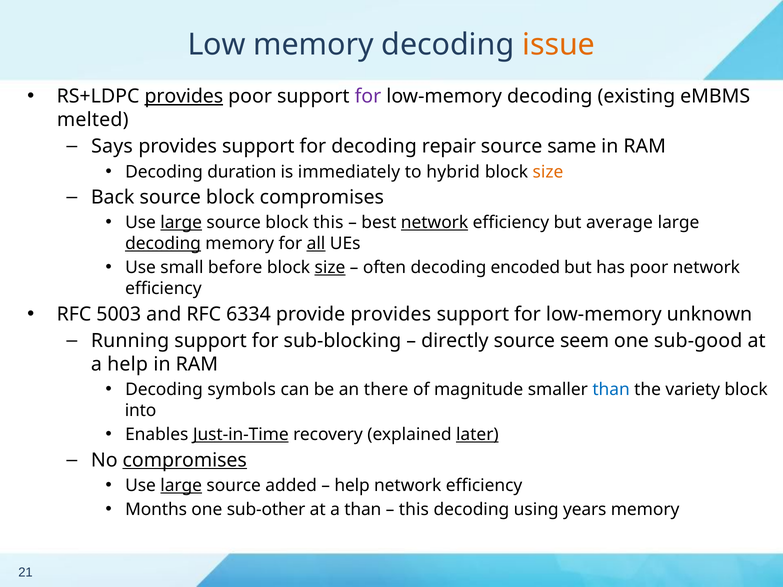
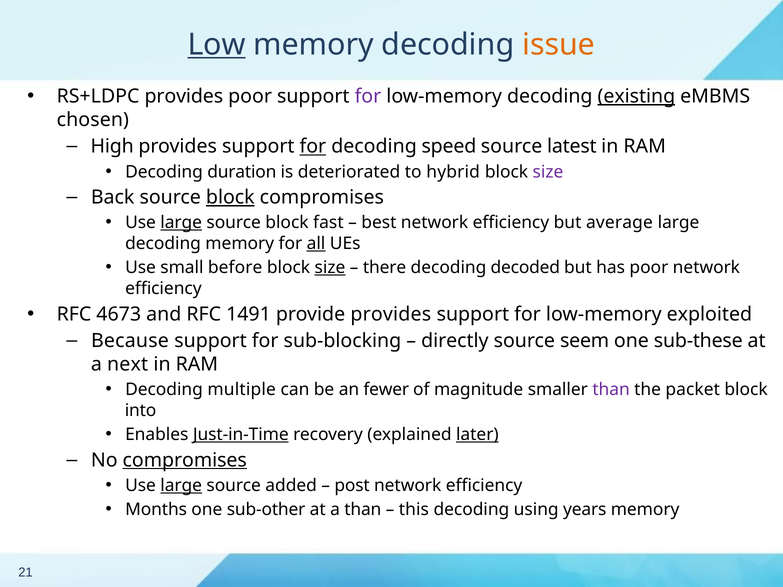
Low underline: none -> present
provides at (184, 96) underline: present -> none
existing underline: none -> present
melted: melted -> chosen
Says: Says -> High
for at (313, 147) underline: none -> present
repair: repair -> speed
same: same -> latest
immediately: immediately -> deteriorated
size at (548, 172) colour: orange -> purple
block at (230, 197) underline: none -> present
block this: this -> fast
network at (435, 223) underline: present -> none
decoding at (163, 244) underline: present -> none
often: often -> there
encoded: encoded -> decoded
5003: 5003 -> 4673
6334: 6334 -> 1491
unknown: unknown -> exploited
Running: Running -> Because
sub-good: sub-good -> sub-these
a help: help -> next
symbols: symbols -> multiple
there: there -> fewer
than at (611, 390) colour: blue -> purple
variety: variety -> packet
help at (352, 486): help -> post
